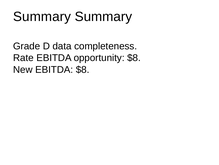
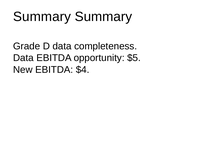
Rate at (23, 58): Rate -> Data
opportunity $8: $8 -> $5
EBITDA $8: $8 -> $4
